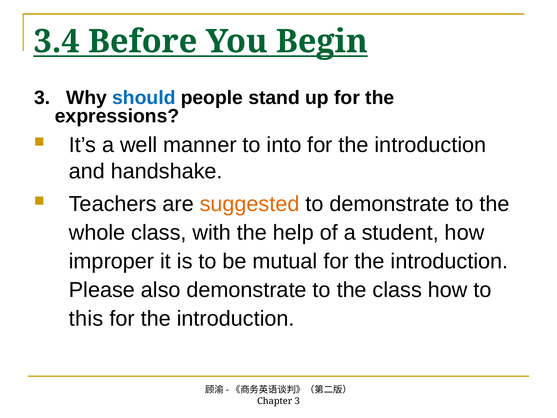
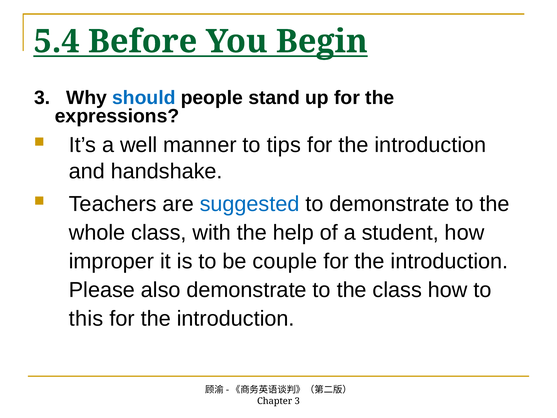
3.4: 3.4 -> 5.4
into: into -> tips
suggested colour: orange -> blue
mutual: mutual -> couple
